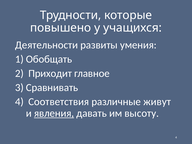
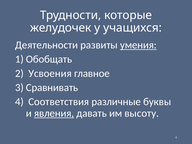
повышено: повышено -> желудочек
умения underline: none -> present
Приходит: Приходит -> Усвоения
живут: живут -> буквы
